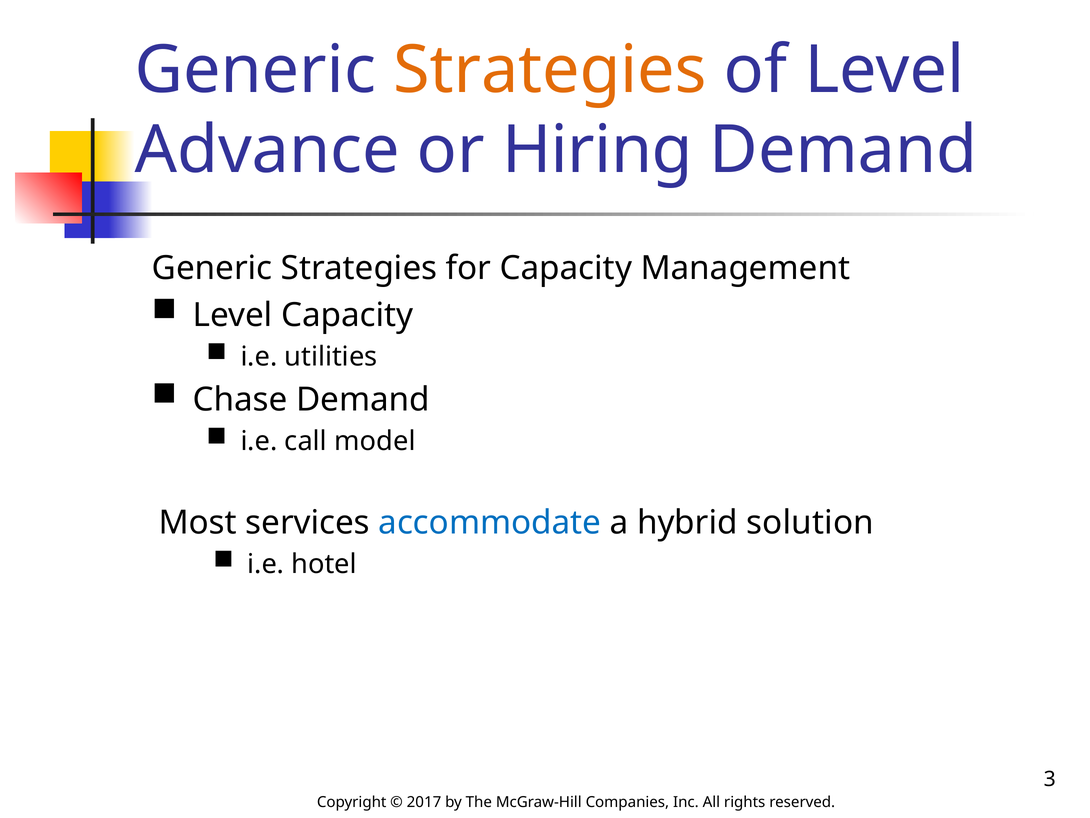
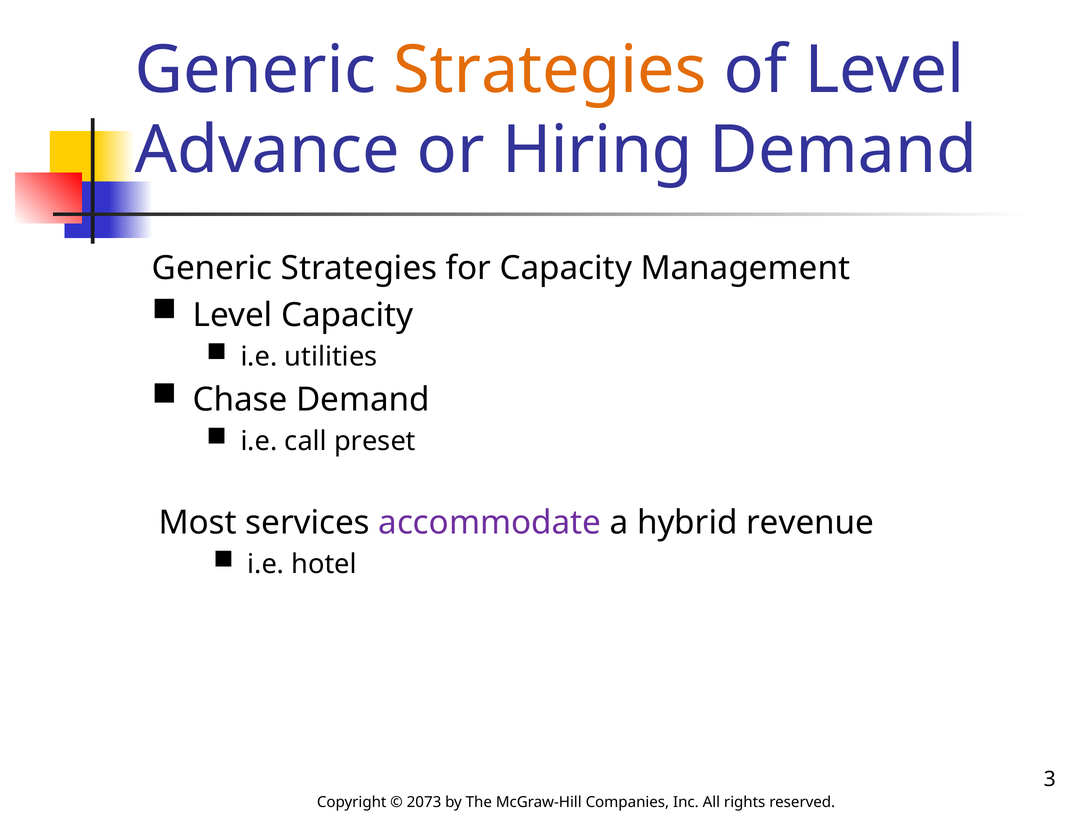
model: model -> preset
accommodate colour: blue -> purple
solution: solution -> revenue
2017: 2017 -> 2073
